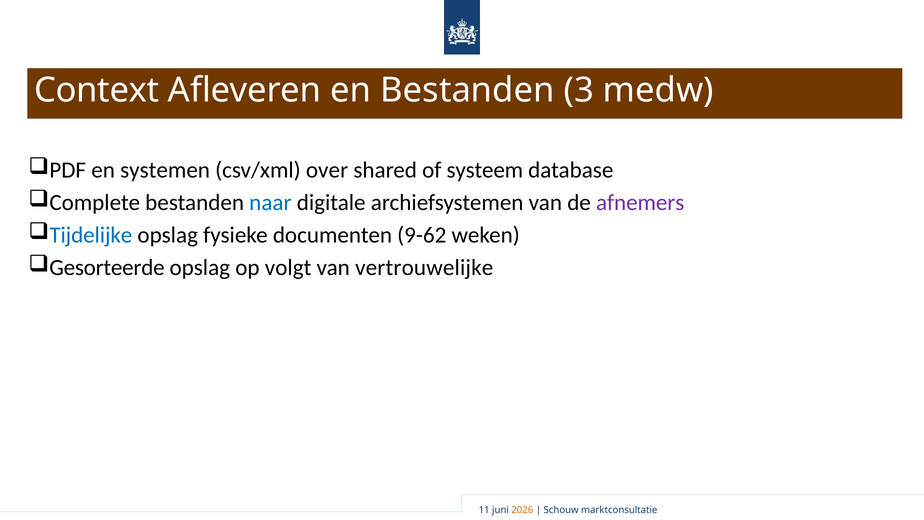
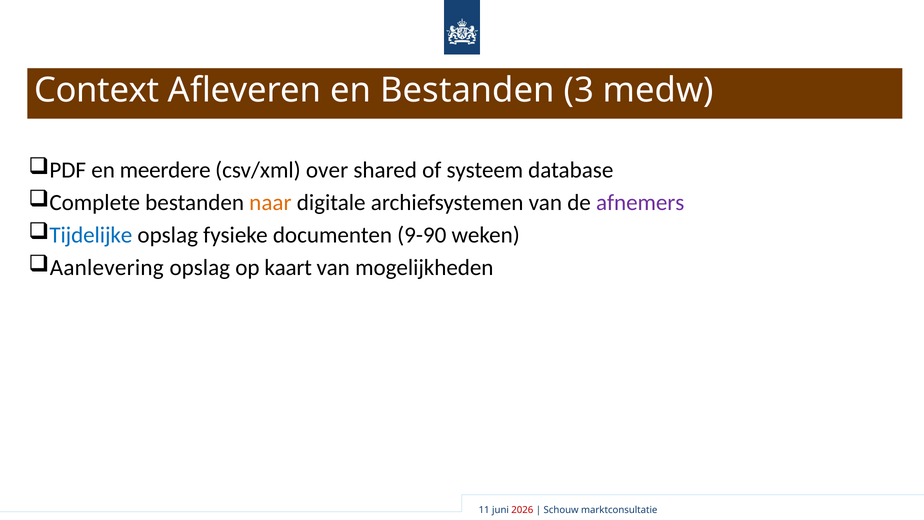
systemen: systemen -> meerdere
naar colour: blue -> orange
9-62: 9-62 -> 9-90
Gesorteerde: Gesorteerde -> Aanlevering
volgt: volgt -> kaart
vertrouwelijke: vertrouwelijke -> mogelijkheden
2026 colour: orange -> red
